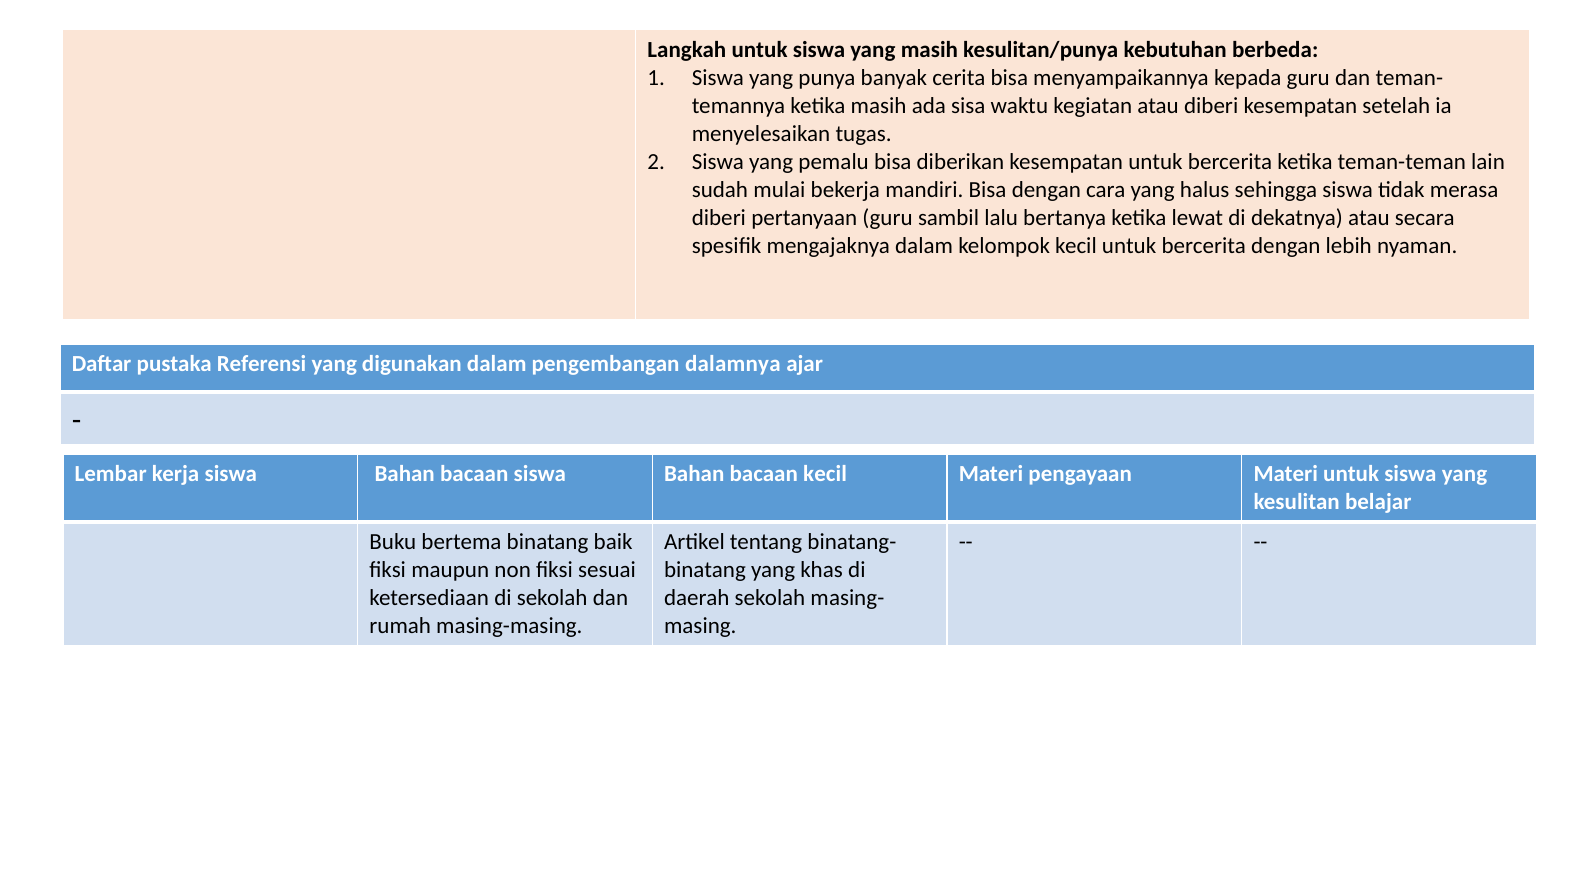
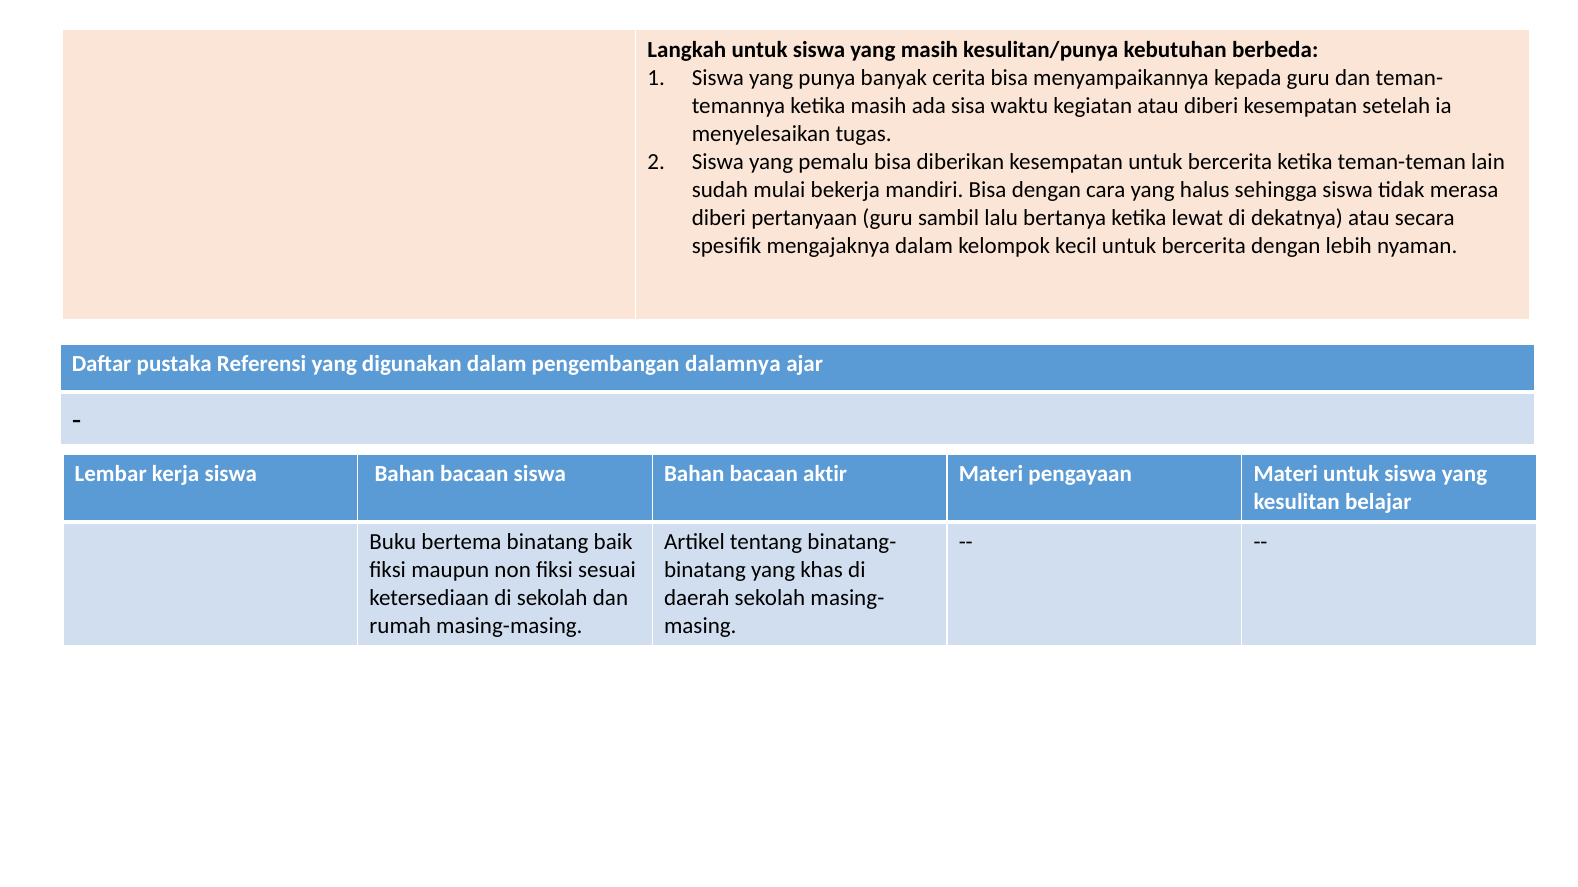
bacaan kecil: kecil -> aktir
